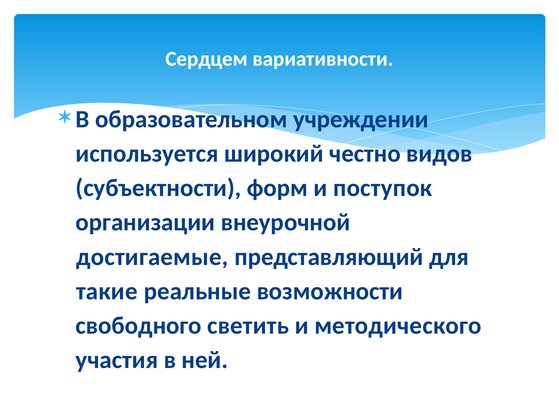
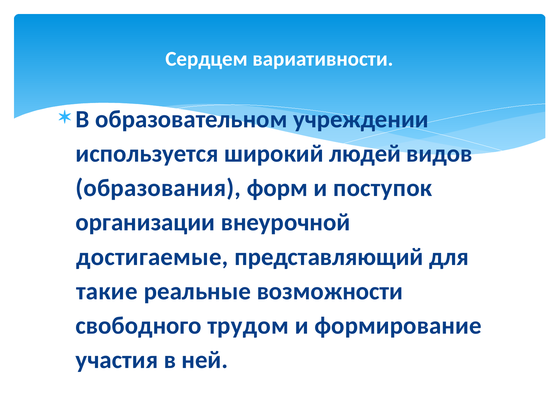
честно: честно -> людей
субъектности: субъектности -> образования
светить: светить -> трудом
методического: методического -> формирование
